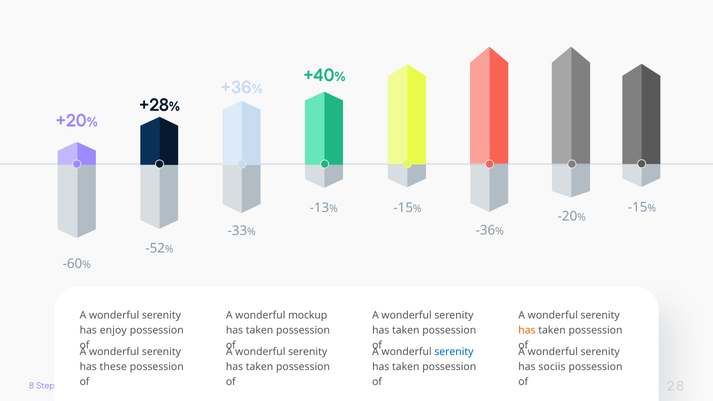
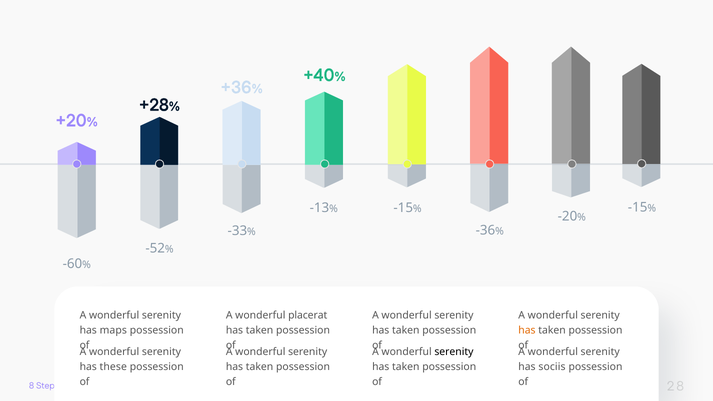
mockup: mockup -> placerat
enjoy: enjoy -> maps
serenity at (454, 352) colour: blue -> black
